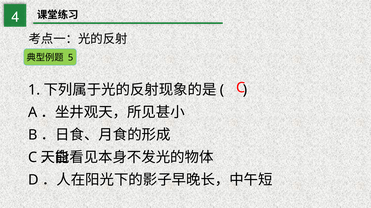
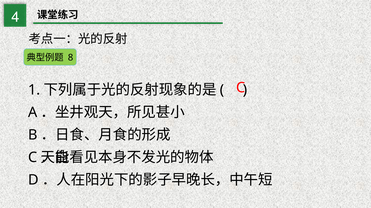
5: 5 -> 8
